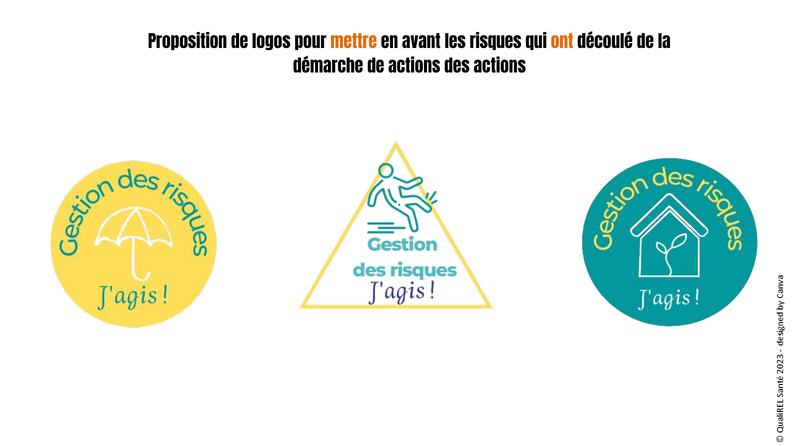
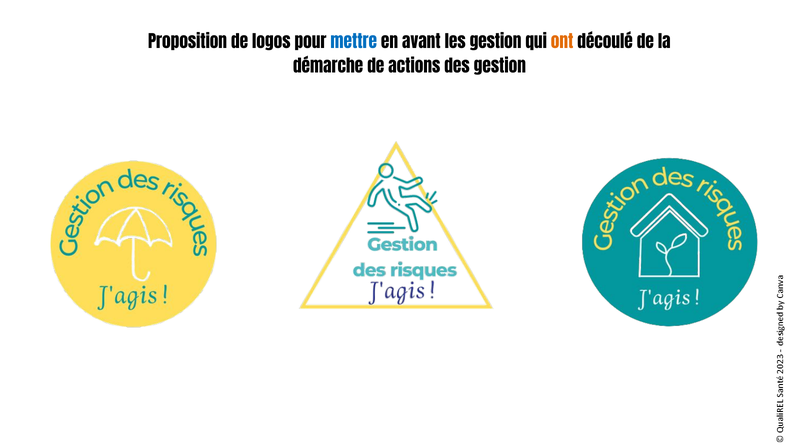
mettre colour: orange -> blue
les risques: risques -> gestion
des actions: actions -> gestion
